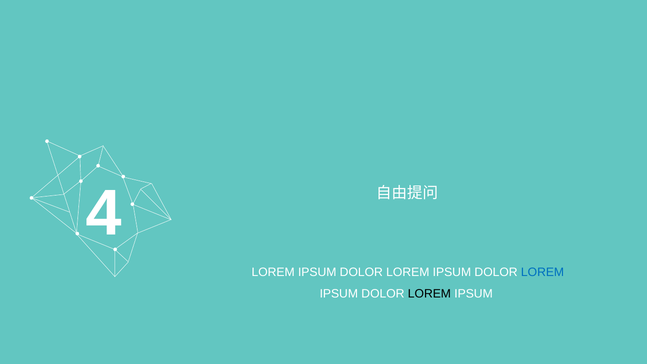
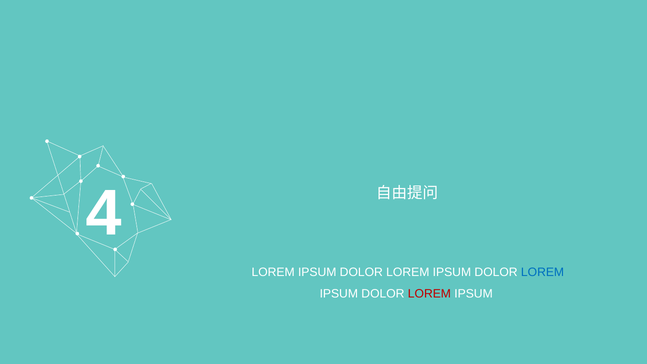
LOREM at (429, 294) colour: black -> red
